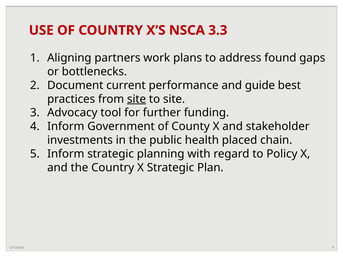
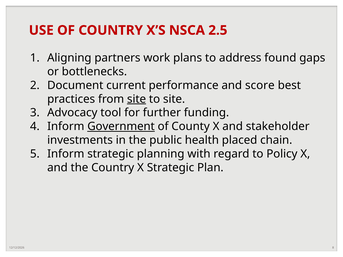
3.3: 3.3 -> 2.5
guide: guide -> score
Government underline: none -> present
